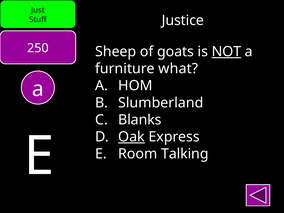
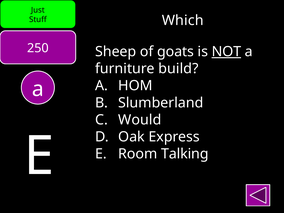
Justice: Justice -> Which
what: what -> build
Blanks: Blanks -> Would
Oak underline: present -> none
